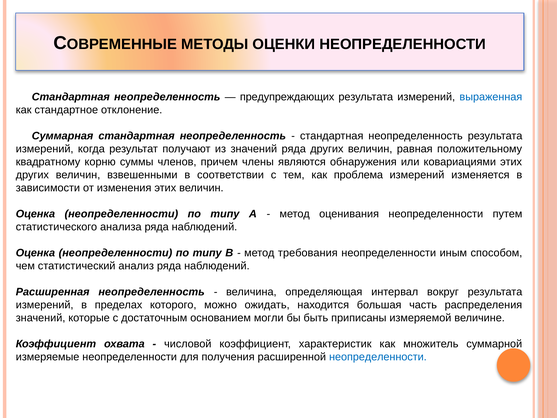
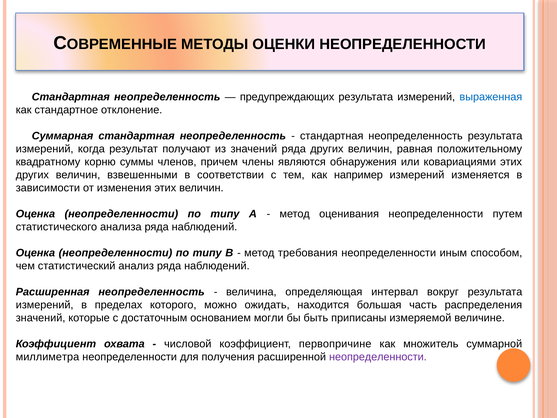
проблема: проблема -> например
характеристик: характеристик -> первопричине
измеряемые: измеряемые -> миллиметра
неопределенности at (378, 357) colour: blue -> purple
